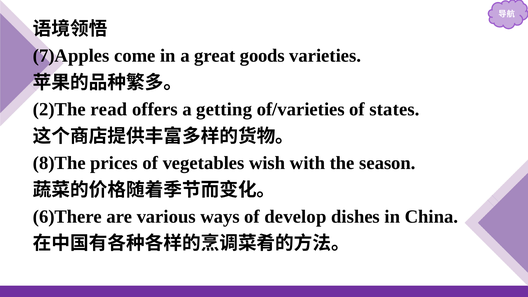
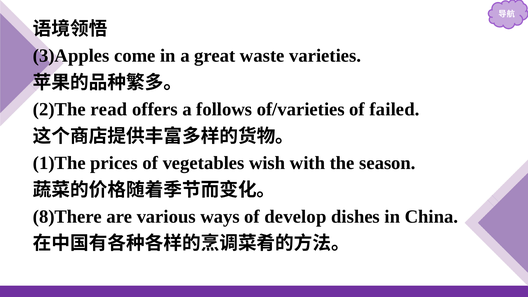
7)Apples: 7)Apples -> 3)Apples
goods: goods -> waste
getting: getting -> follows
states: states -> failed
8)The: 8)The -> 1)The
6)There: 6)There -> 8)There
